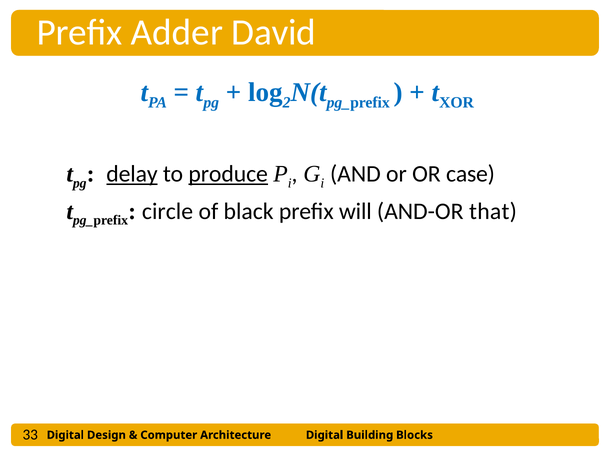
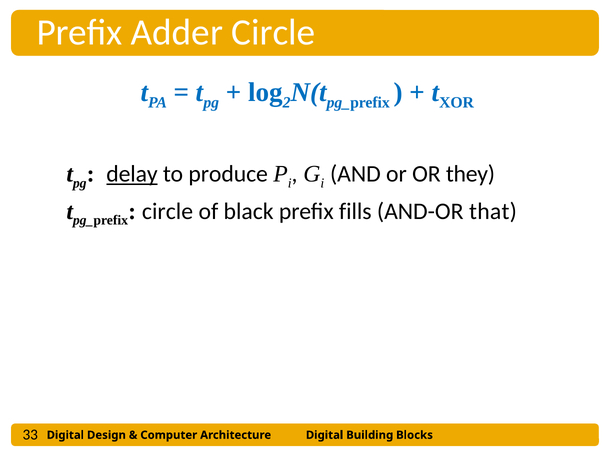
Adder David: David -> Circle
produce underline: present -> none
case: case -> they
will: will -> fills
